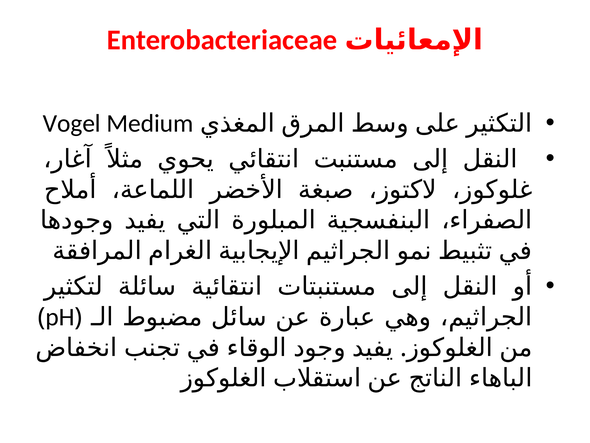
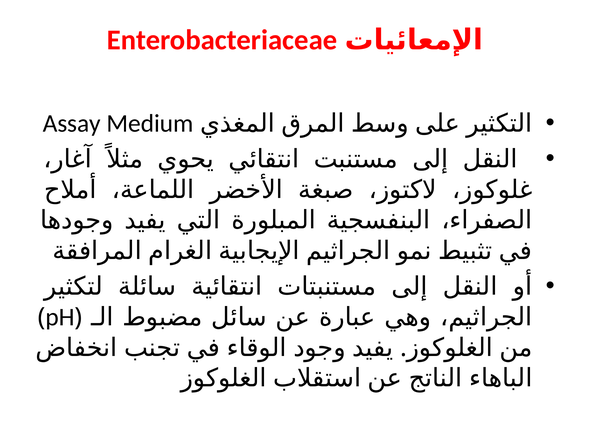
Vogel: Vogel -> Assay
